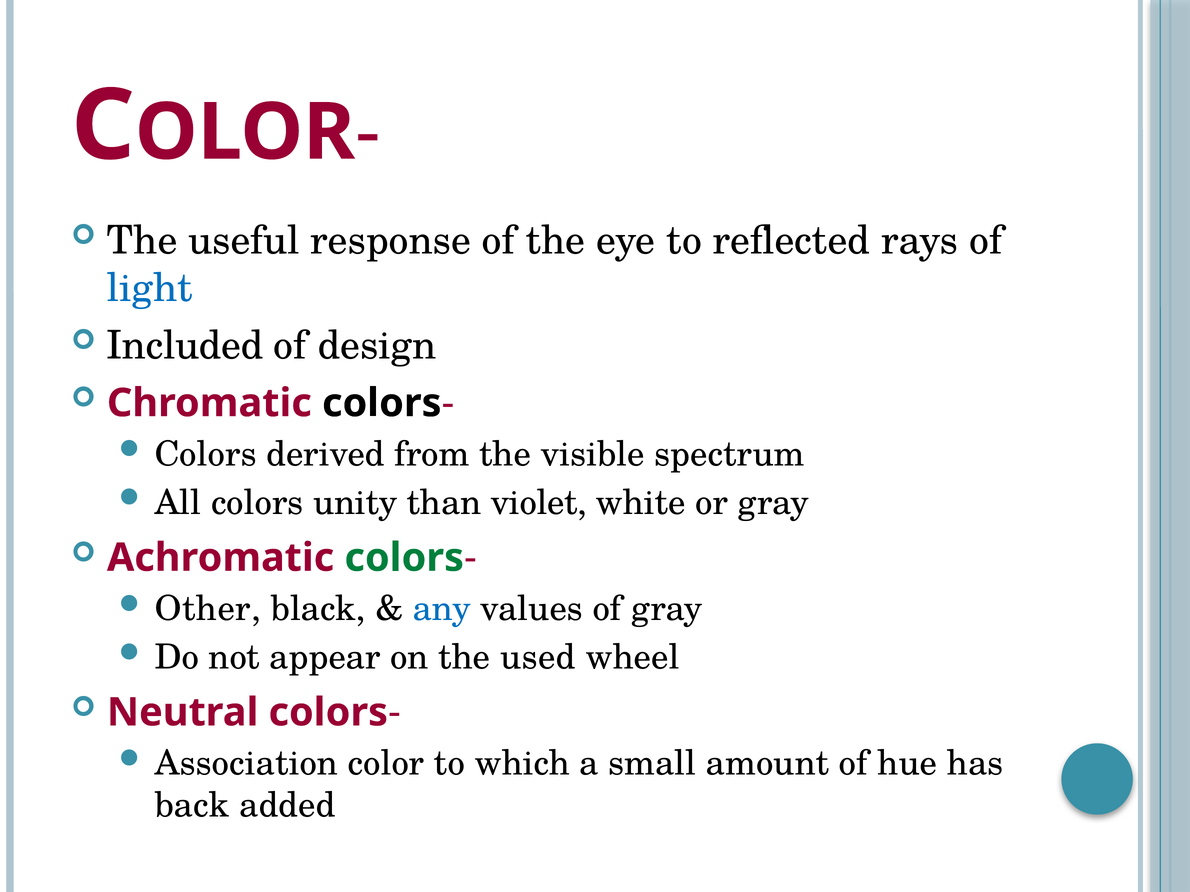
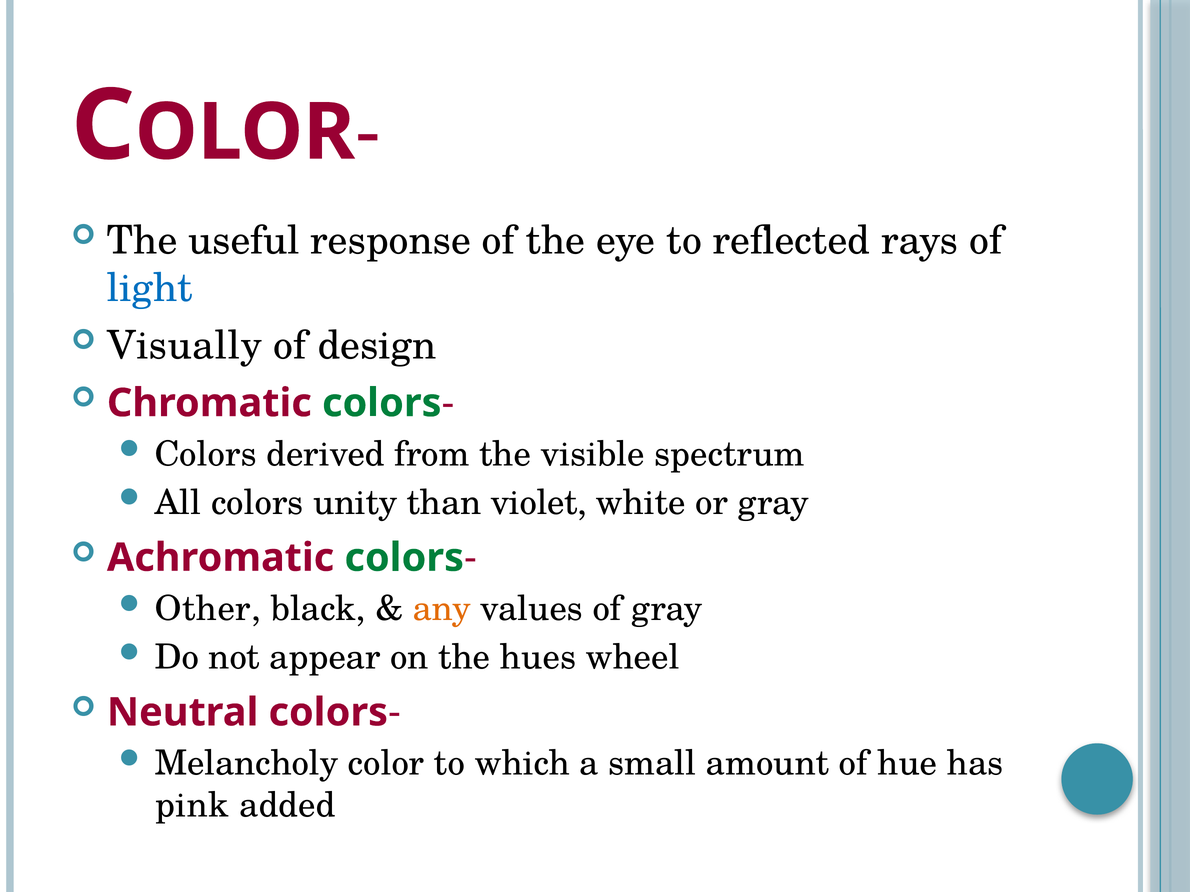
Included: Included -> Visually
colors at (382, 403) colour: black -> green
any colour: blue -> orange
used: used -> hues
Association: Association -> Melancholy
back: back -> pink
